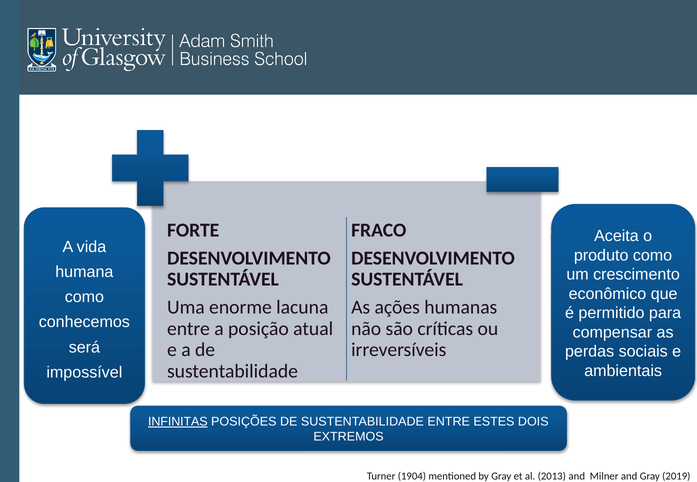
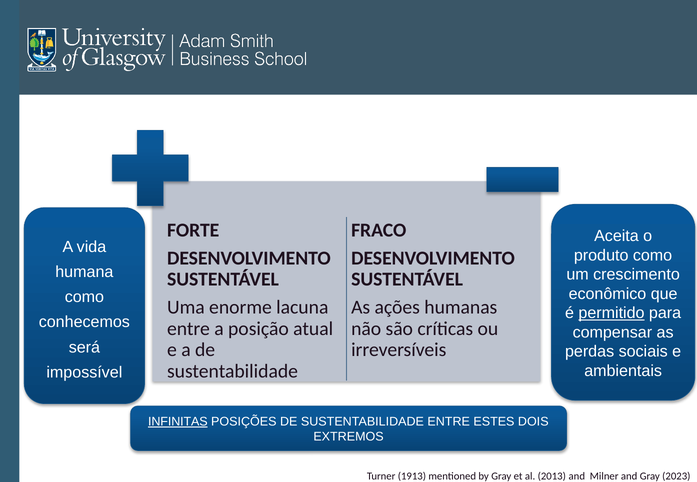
permitido underline: none -> present
1904: 1904 -> 1913
2019: 2019 -> 2023
